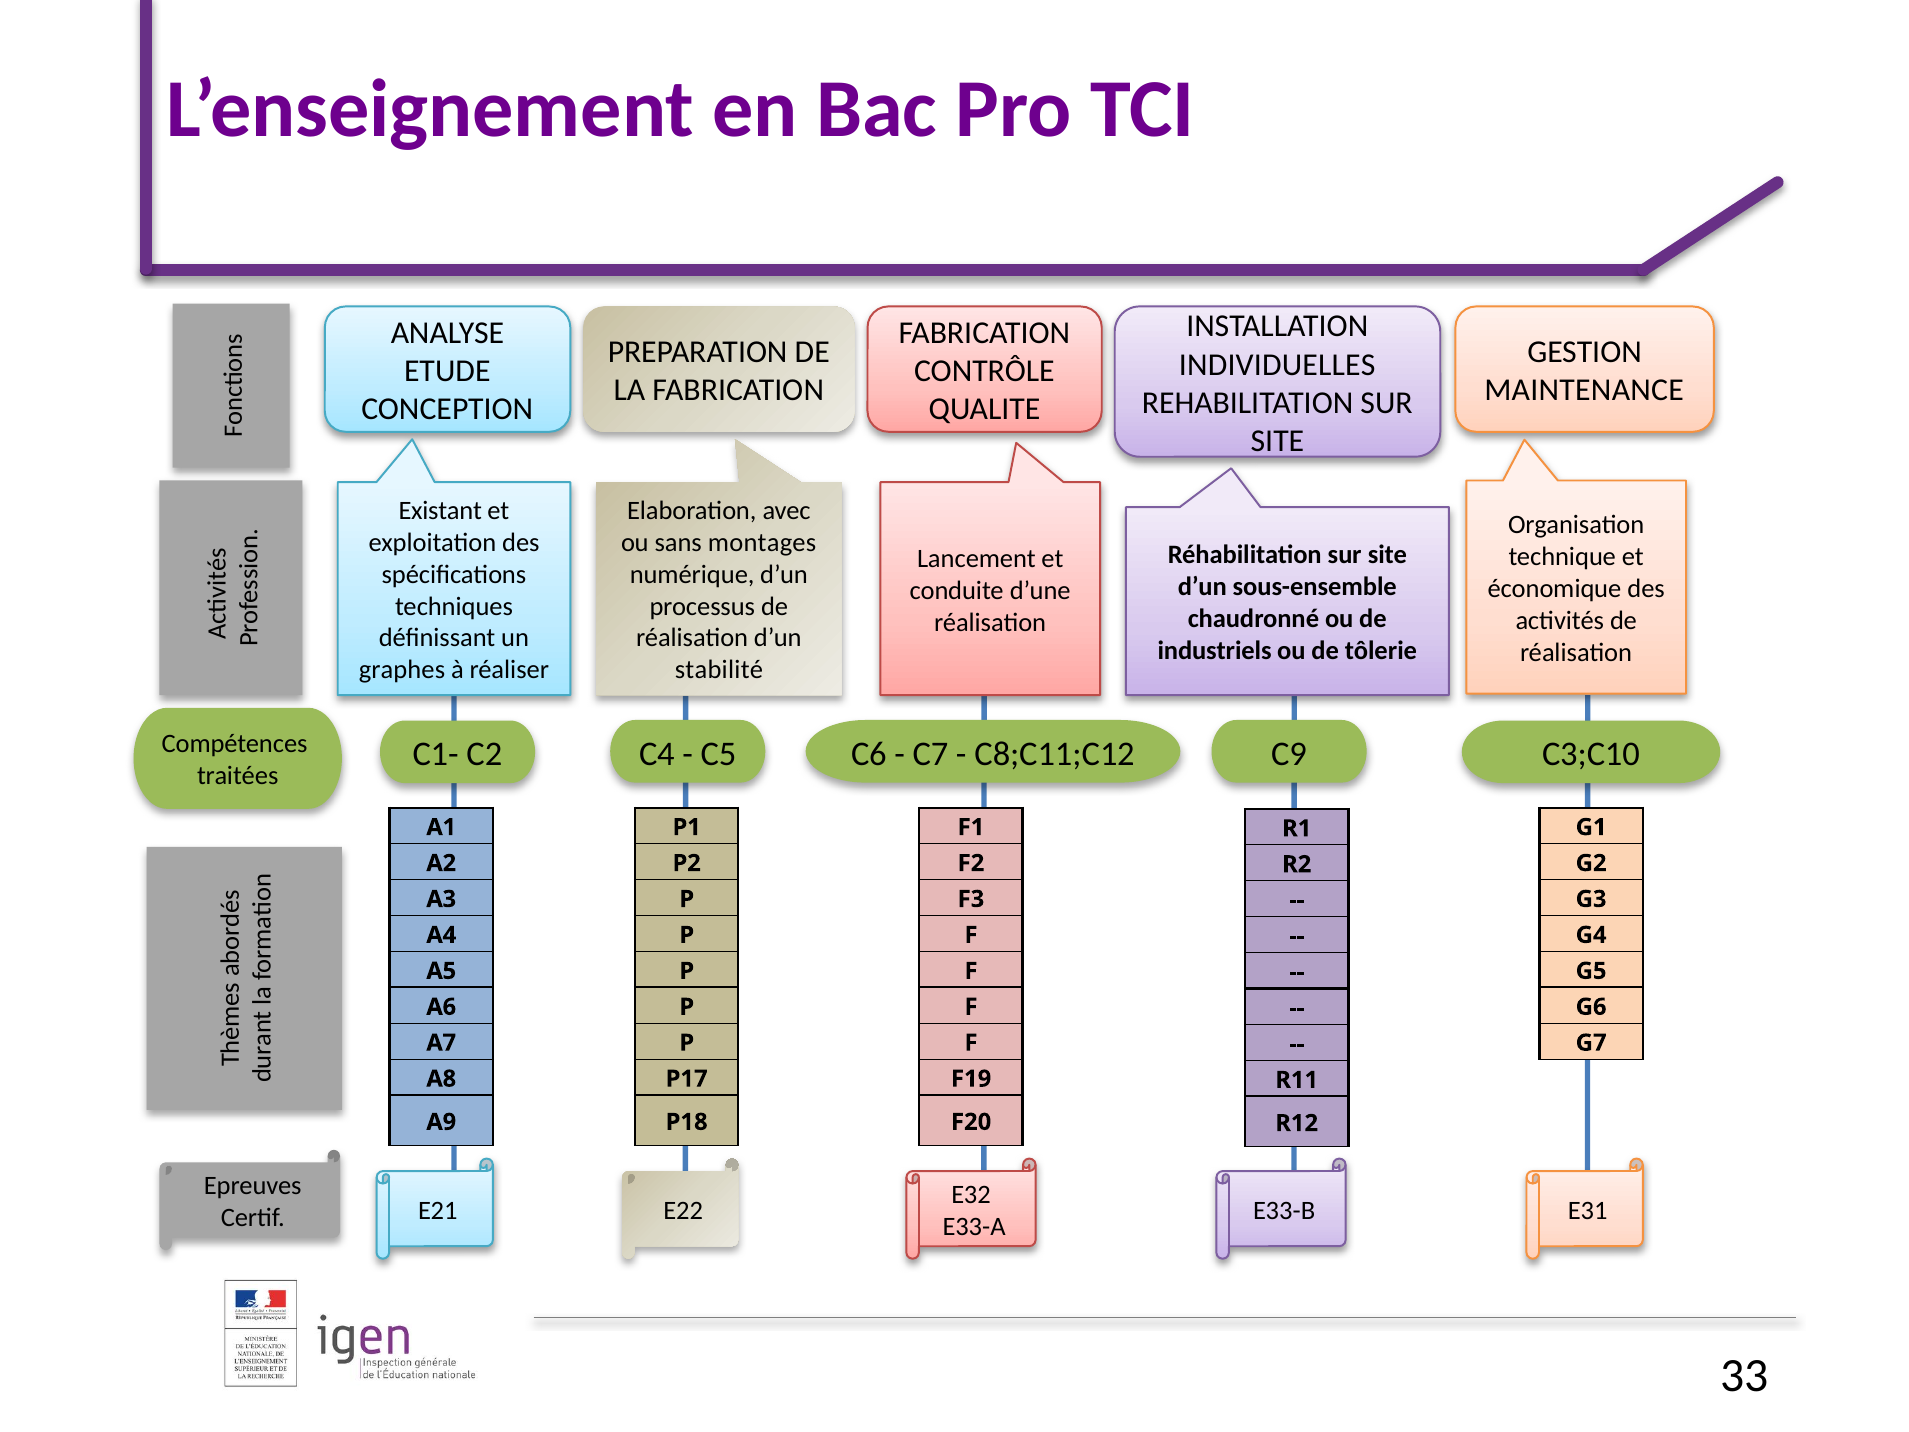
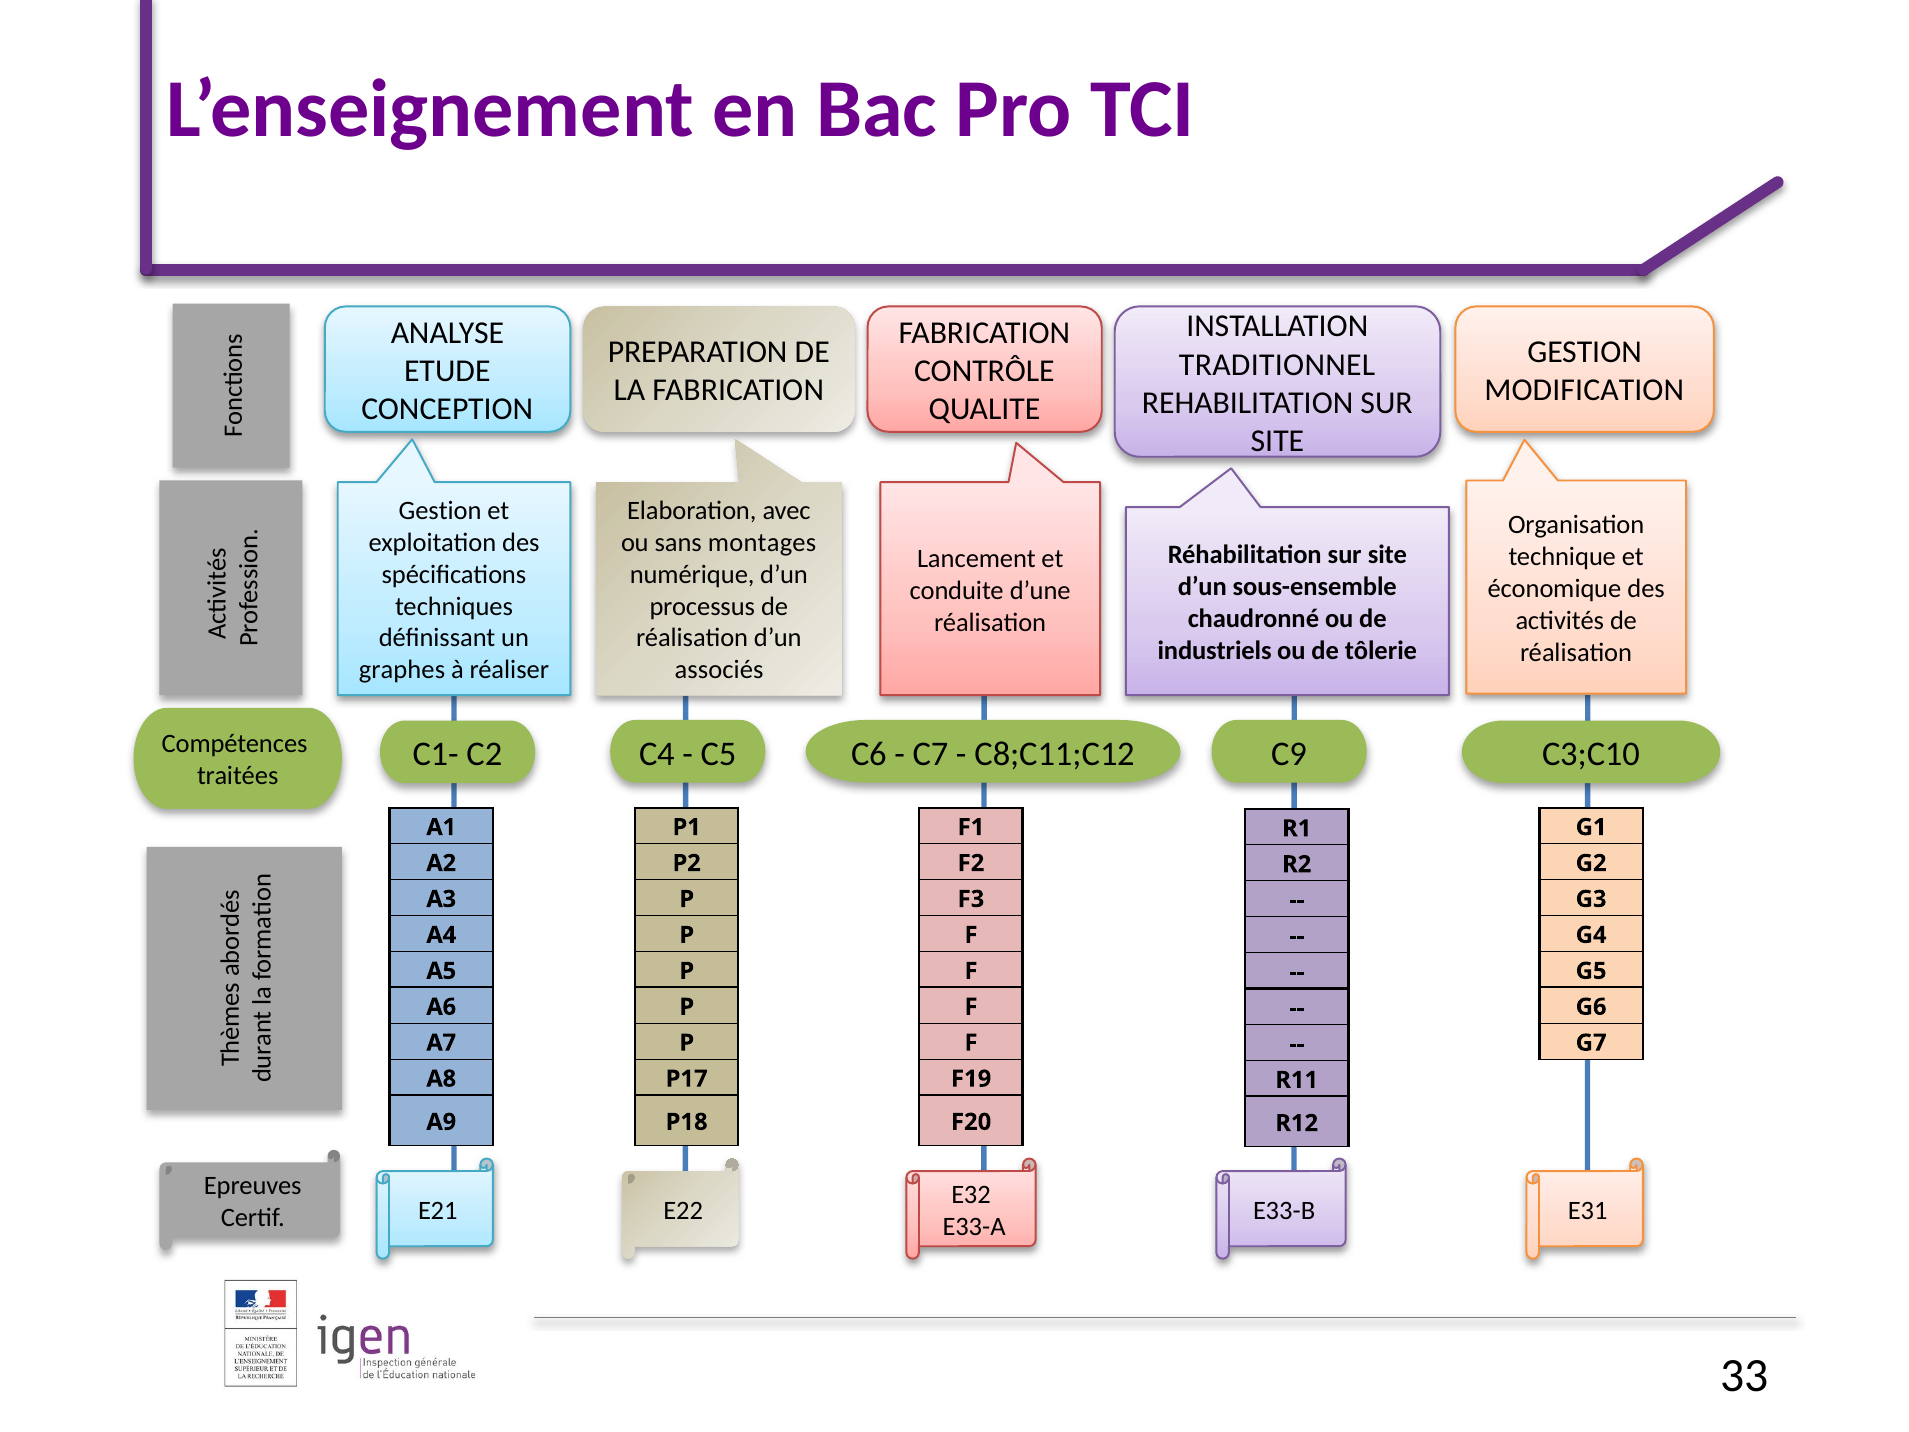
INDIVIDUELLES: INDIVIDUELLES -> TRADITIONNEL
MAINTENANCE: MAINTENANCE -> MODIFICATION
Existant at (440, 511): Existant -> Gestion
stabilité: stabilité -> associés
